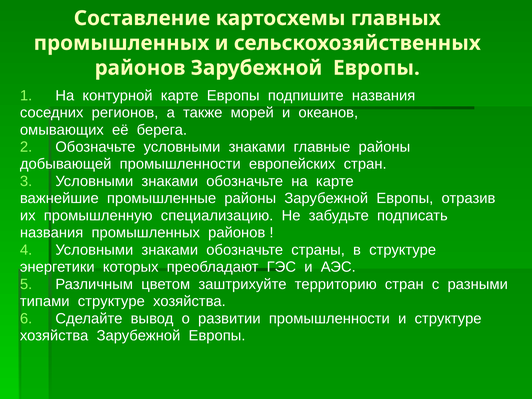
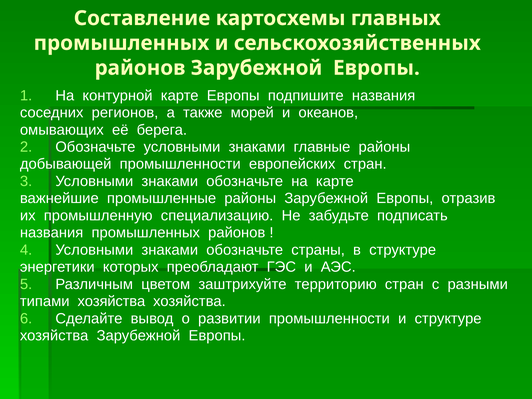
типами структуре: структуре -> хозяйства
